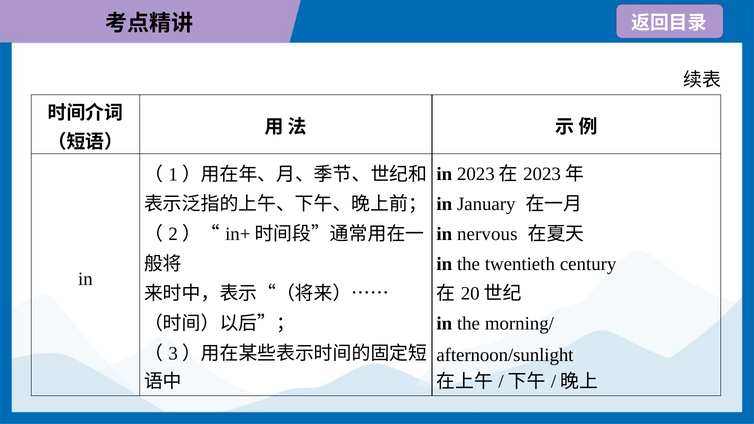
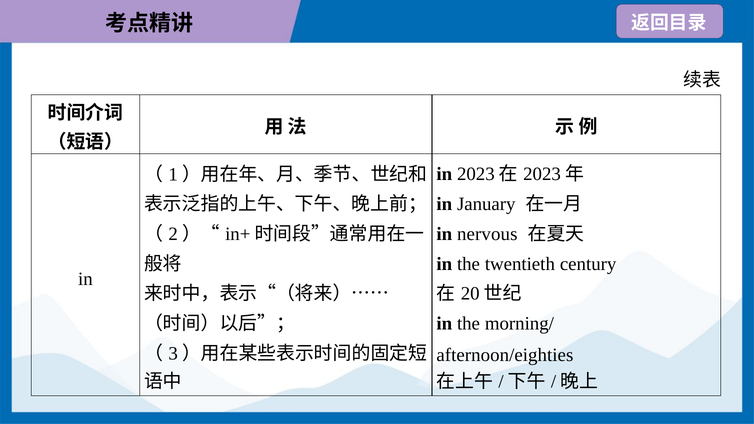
afternoon/sunlight: afternoon/sunlight -> afternoon/eighties
